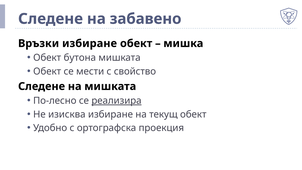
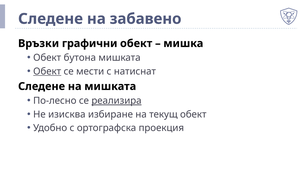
Връзки избиране: избиране -> графични
Обект at (47, 71) underline: none -> present
свойство: свойство -> натиснат
